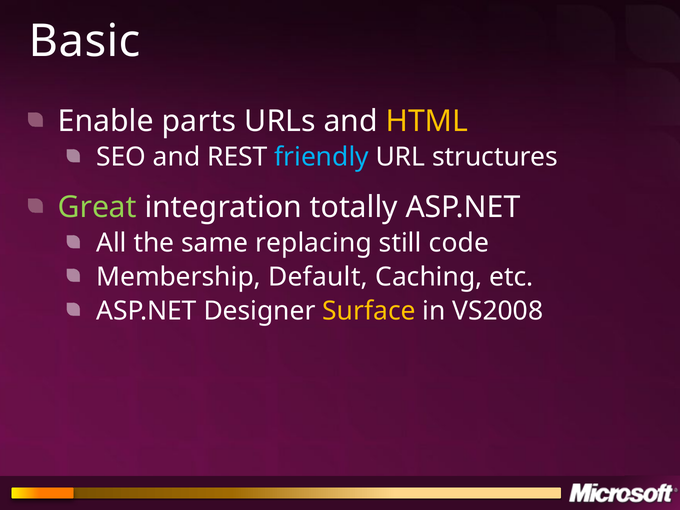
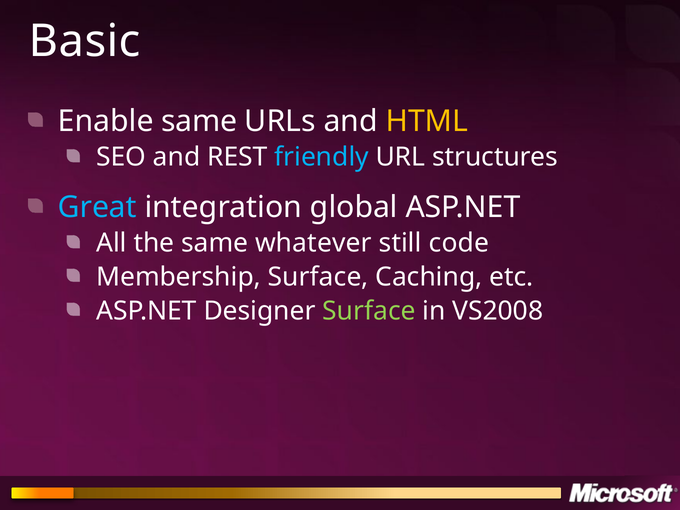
Enable parts: parts -> same
Great colour: light green -> light blue
totally: totally -> global
replacing: replacing -> whatever
Membership Default: Default -> Surface
Surface at (369, 311) colour: yellow -> light green
